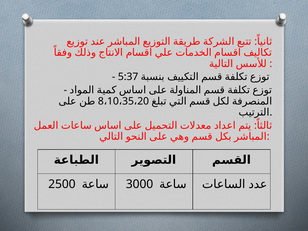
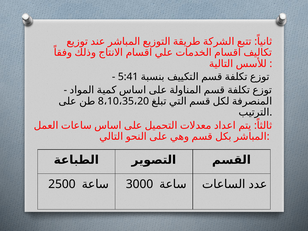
5:37: 5:37 -> 5:41
